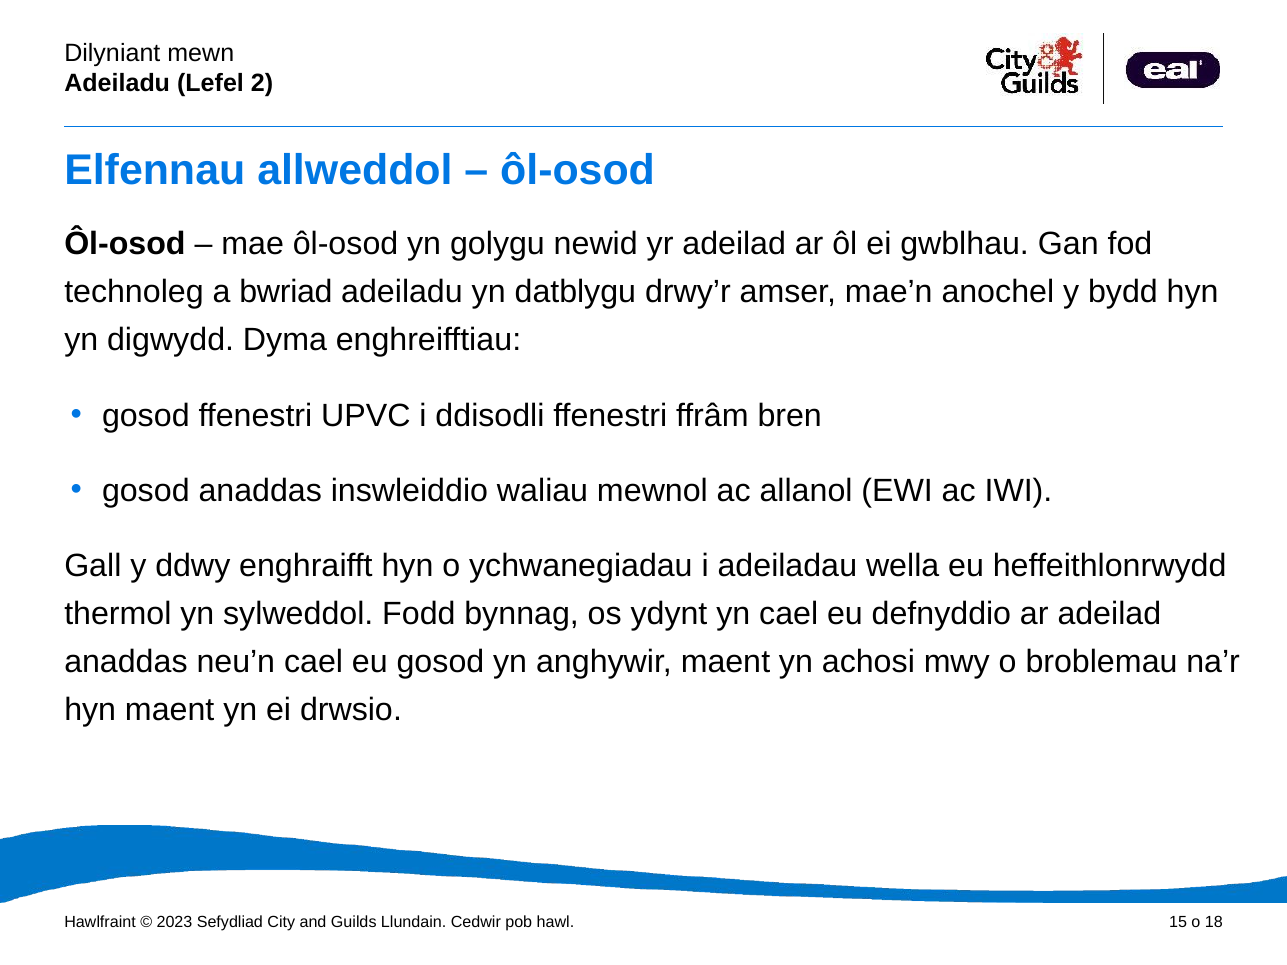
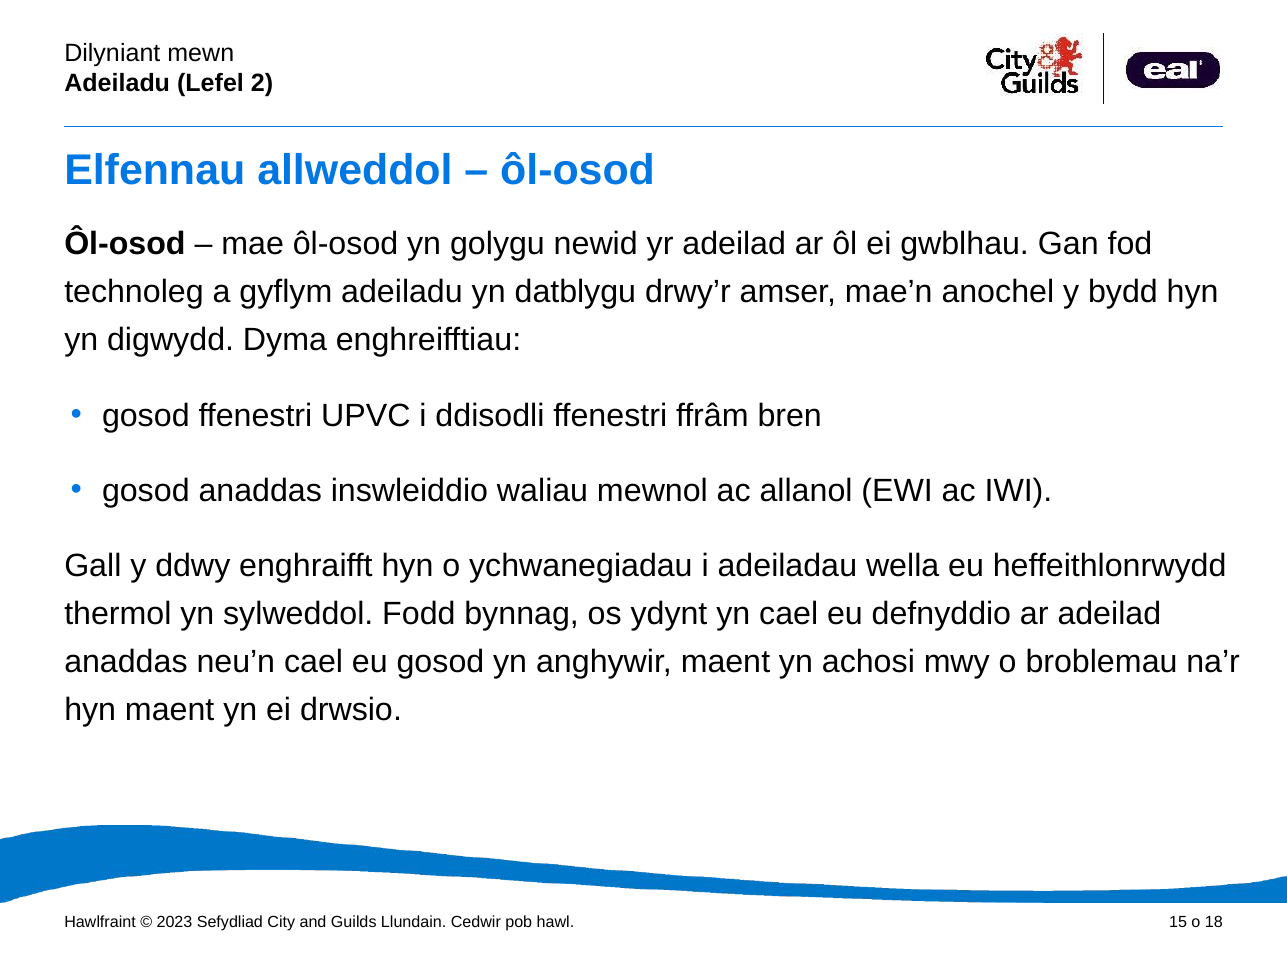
bwriad: bwriad -> gyflym
